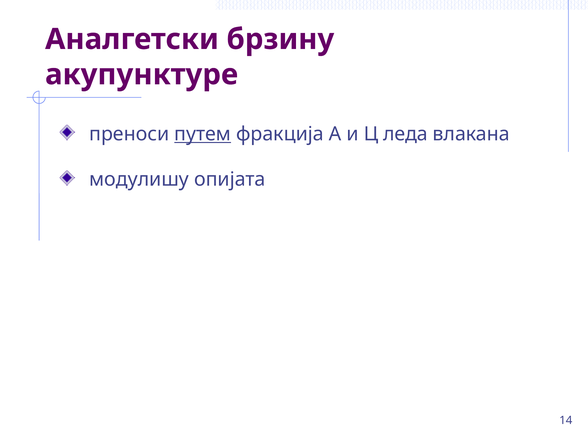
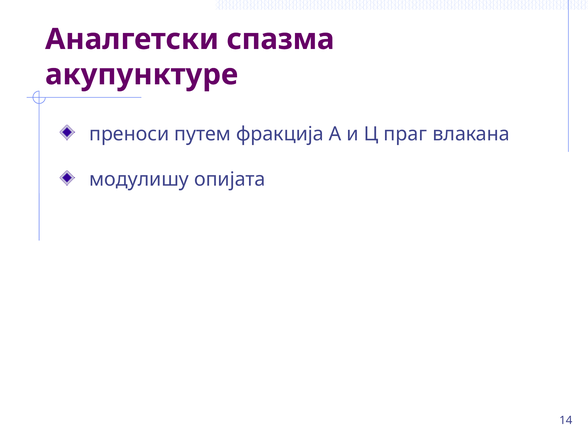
брзину: брзину -> спазма
путем underline: present -> none
леда: леда -> праг
